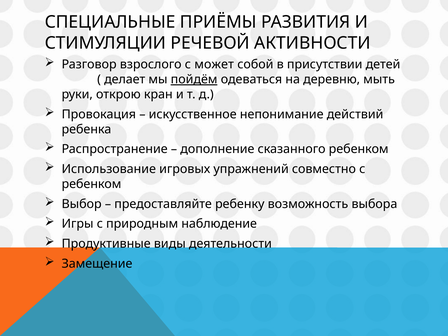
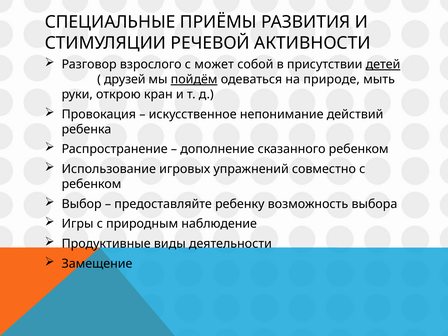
детей underline: none -> present
делает: делает -> друзей
деревню: деревню -> природе
